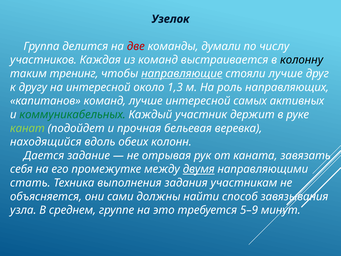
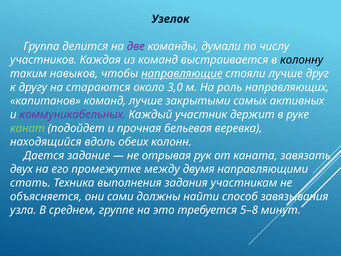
две colour: red -> purple
тренинг: тренинг -> навыков
на интересной: интересной -> стараются
1,3: 1,3 -> 3,0
лучше интересной: интересной -> закрытыми
коммуникабельных colour: green -> purple
себя: себя -> двух
двумя underline: present -> none
5–9: 5–9 -> 5–8
